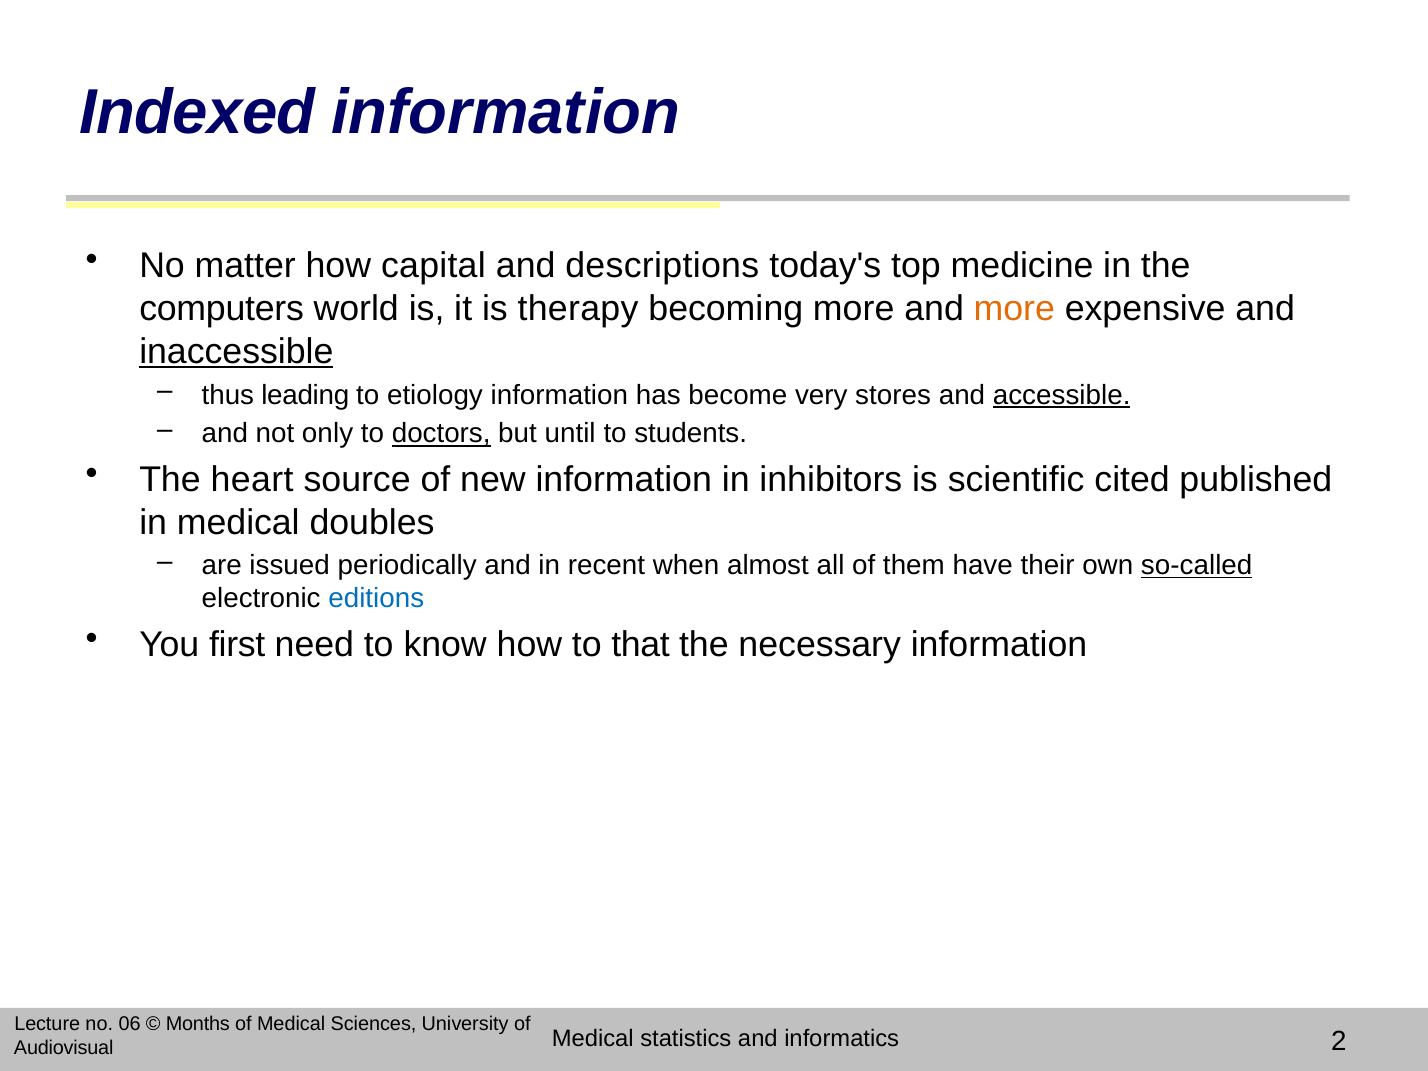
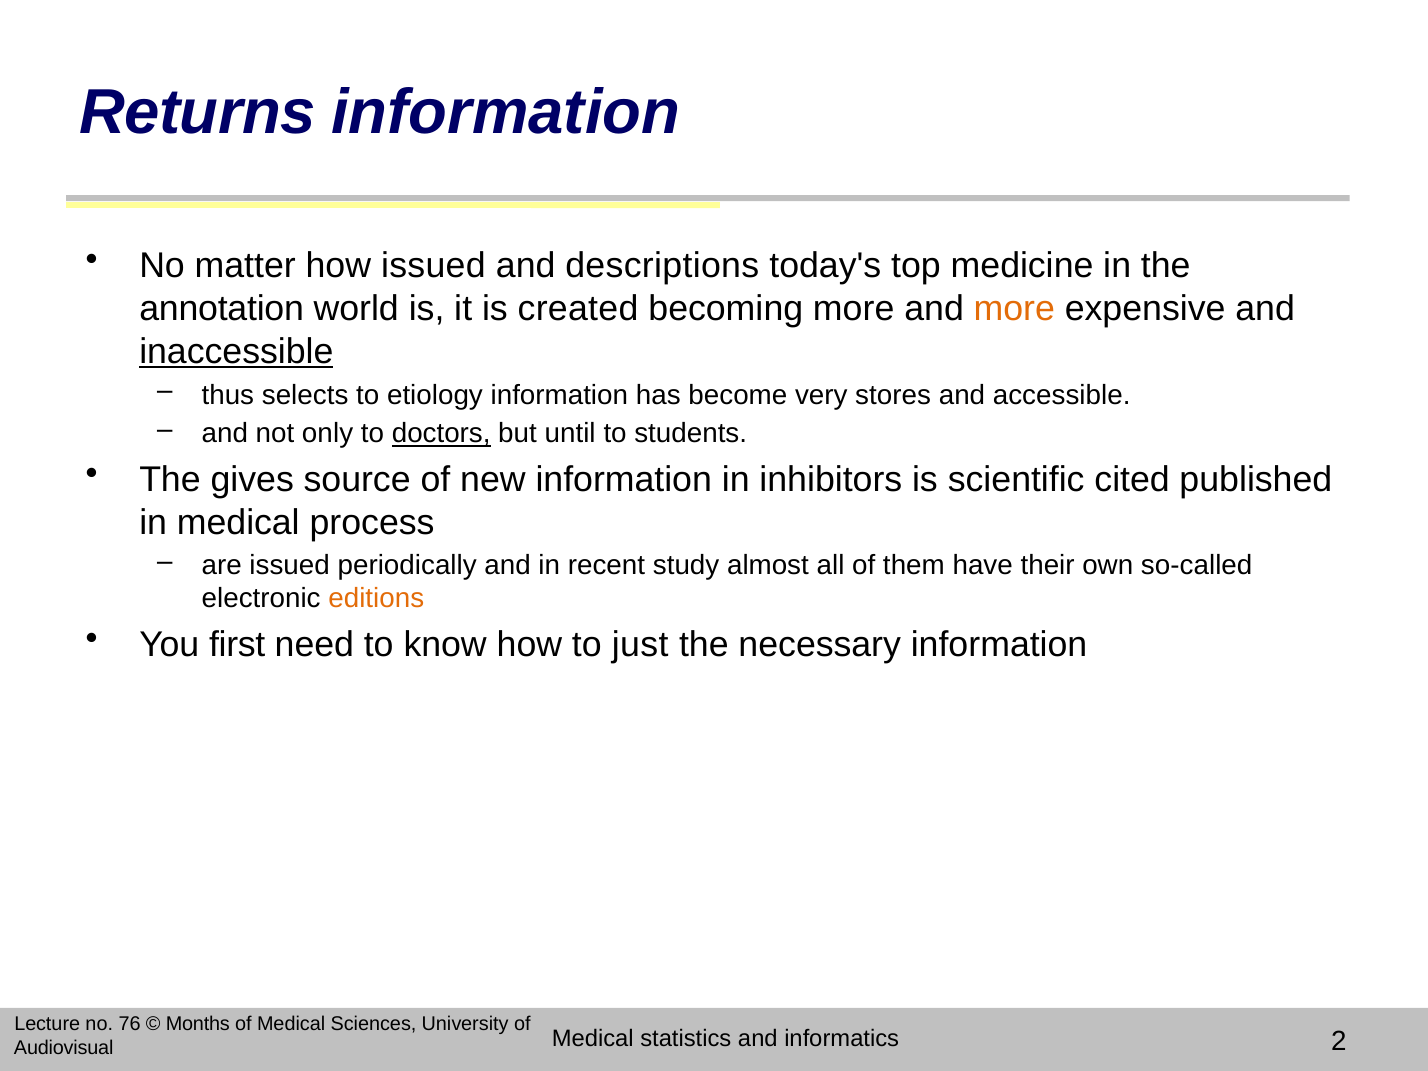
Indexed: Indexed -> Returns
how capital: capital -> issued
computers: computers -> annotation
therapy: therapy -> created
leading: leading -> selects
accessible underline: present -> none
heart: heart -> gives
doubles: doubles -> process
when: when -> study
so-called underline: present -> none
editions colour: blue -> orange
that: that -> just
06: 06 -> 76
